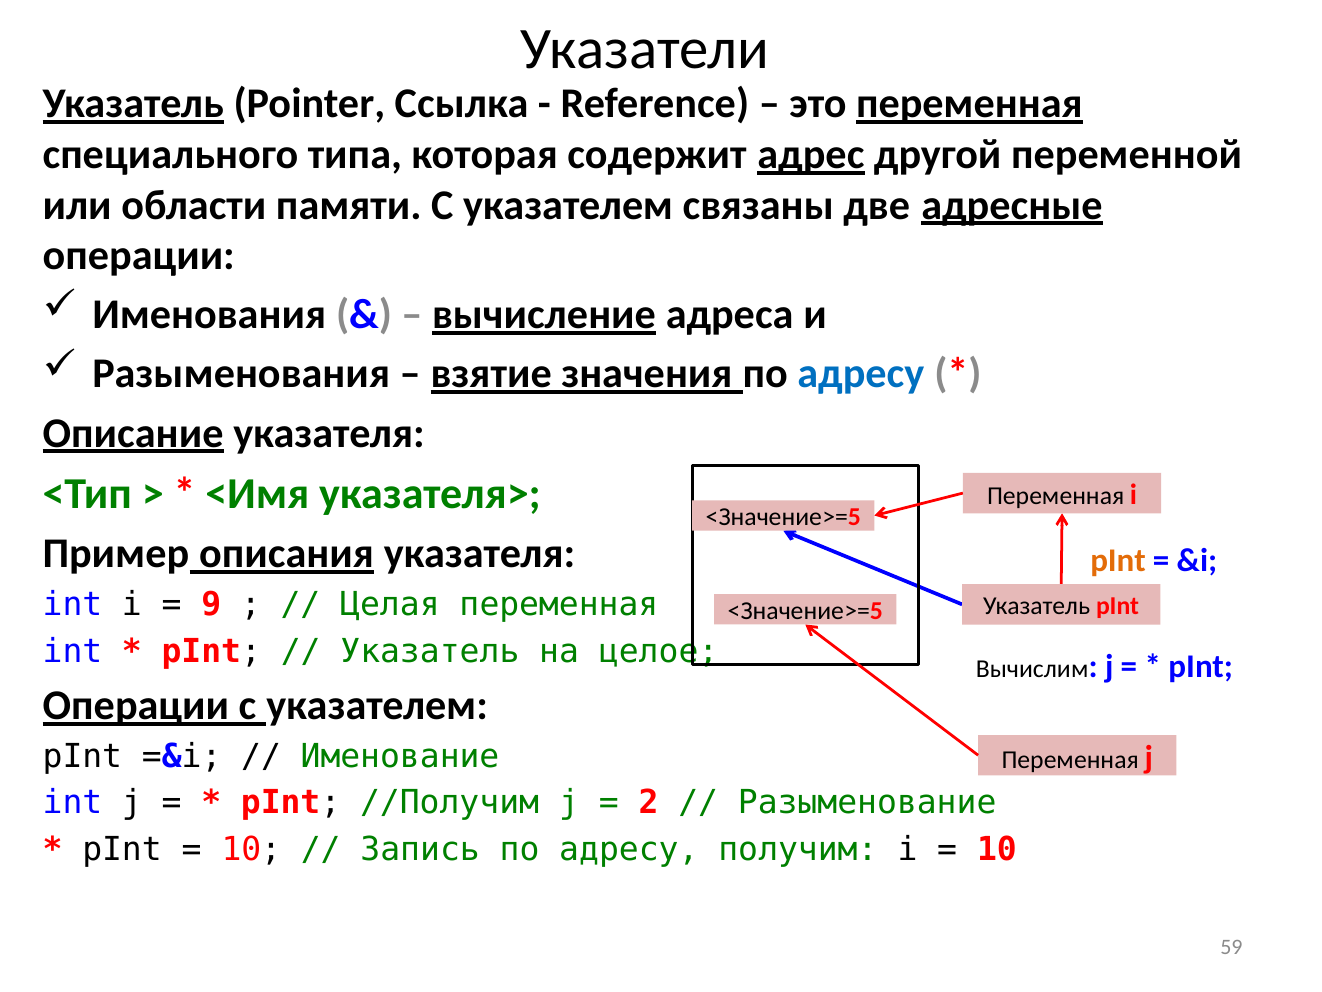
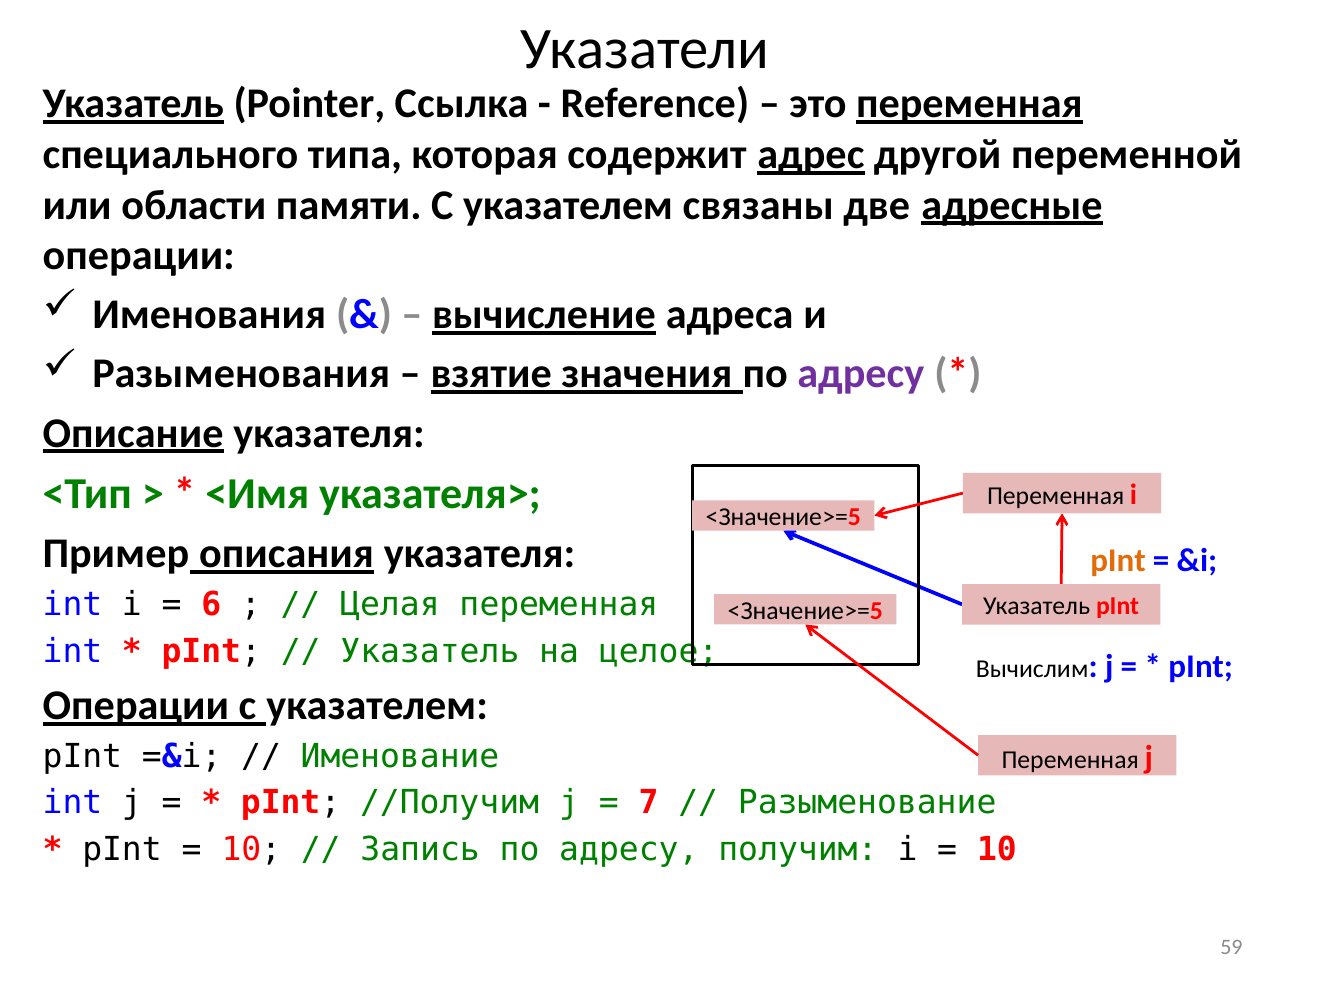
адресу at (861, 374) colour: blue -> purple
9: 9 -> 6
2: 2 -> 7
